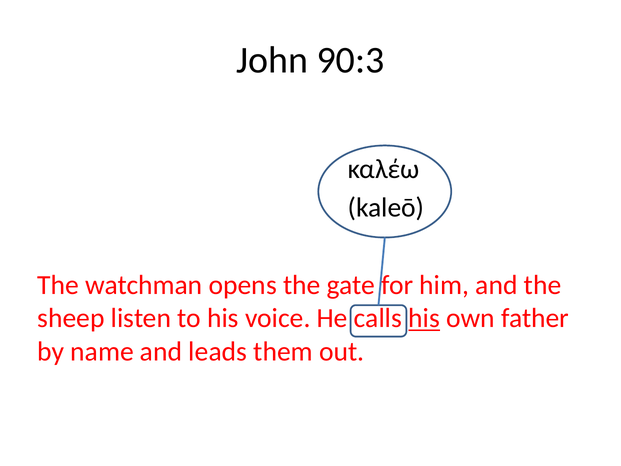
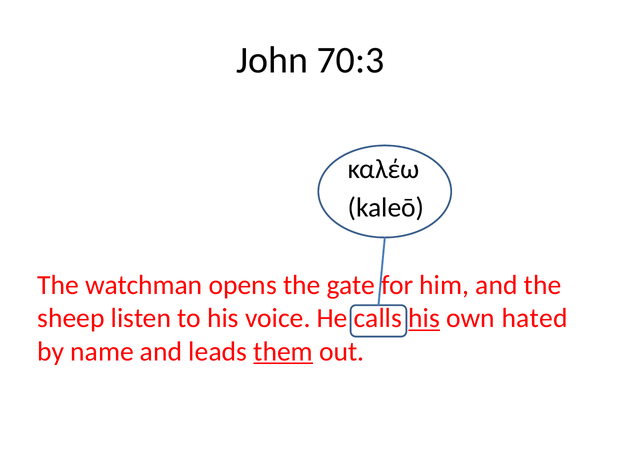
90:3: 90:3 -> 70:3
father: father -> hated
them underline: none -> present
